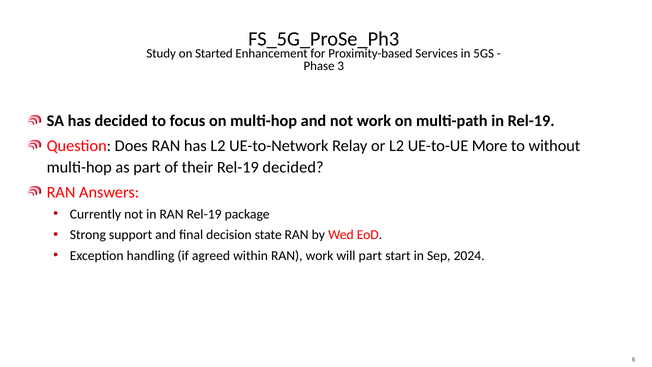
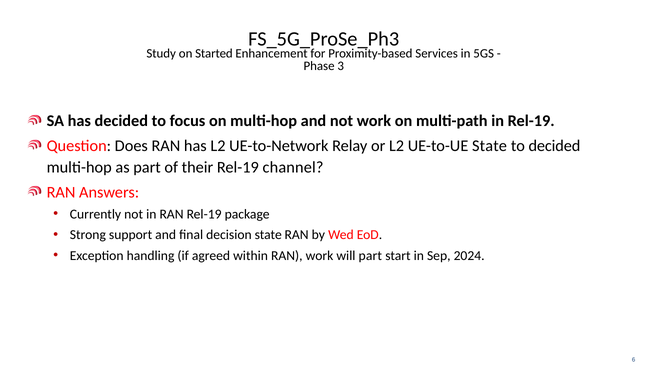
UE-to-UE More: More -> State
to without: without -> decided
Rel-19 decided: decided -> channel
